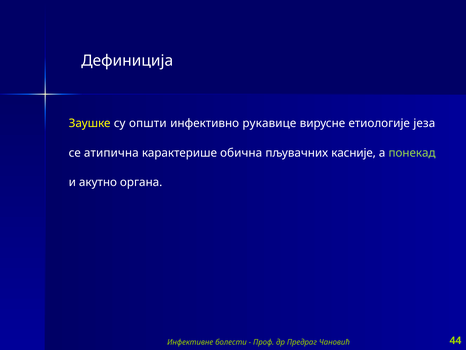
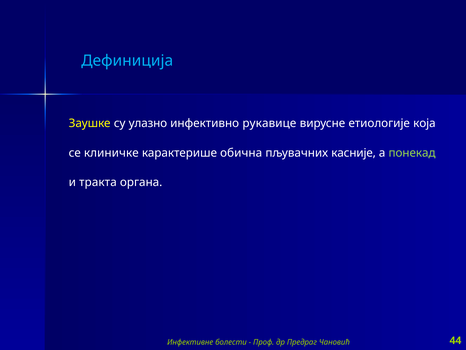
Дефиниција colour: white -> light blue
општи: општи -> улазно
језа: језа -> која
атипична: атипична -> клиничке
акутно: акутно -> тракта
